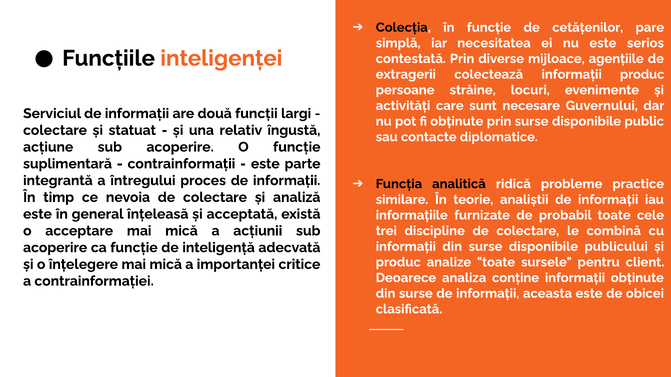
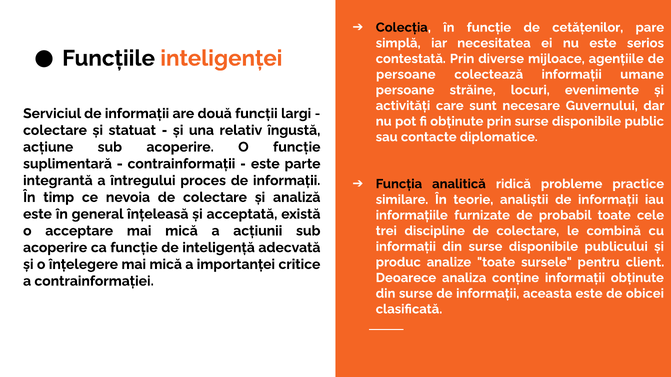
extragerii at (406, 74): extragerii -> persoane
informații produc: produc -> umane
